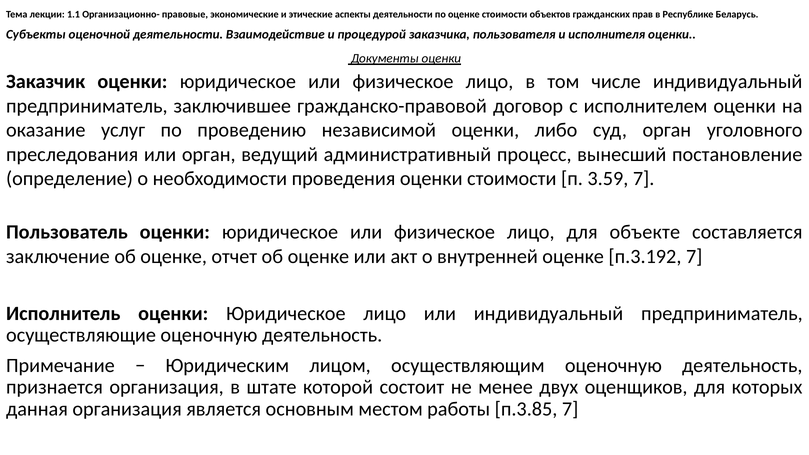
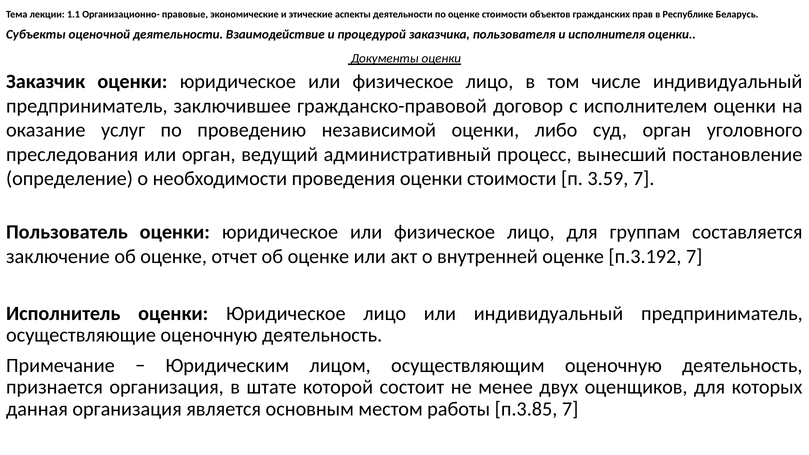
объекте: объекте -> группам
